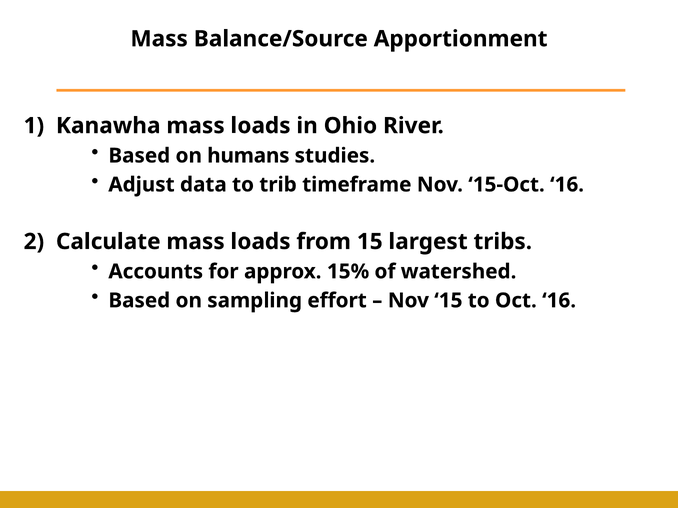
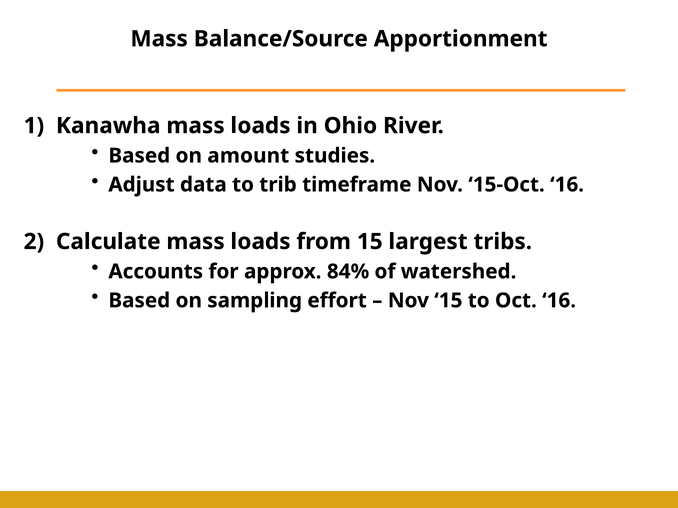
humans: humans -> amount
15%: 15% -> 84%
